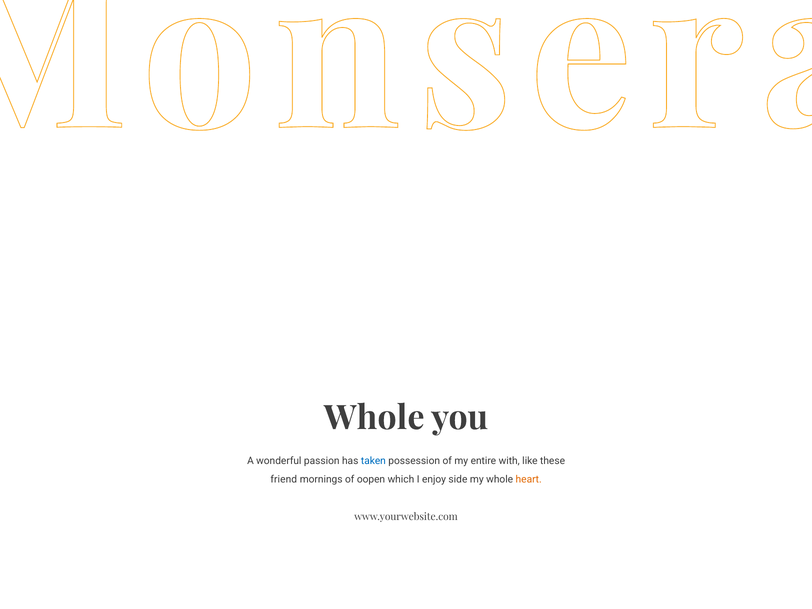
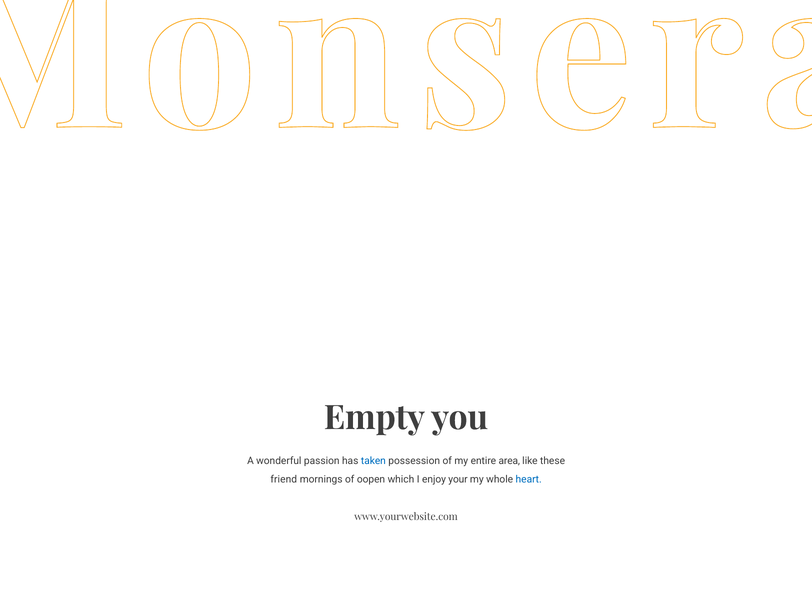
Whole at (374, 418): Whole -> Empty
with: with -> area
side: side -> your
heart colour: orange -> blue
